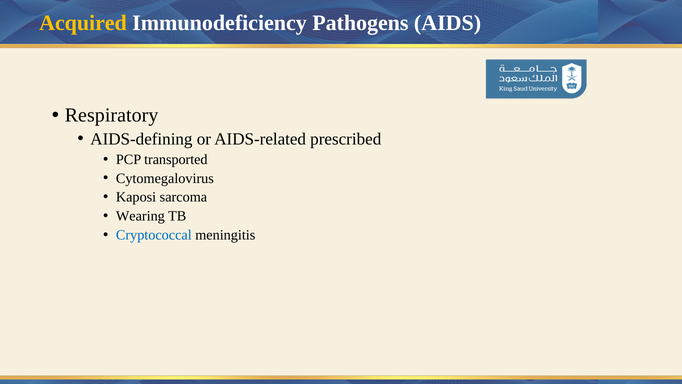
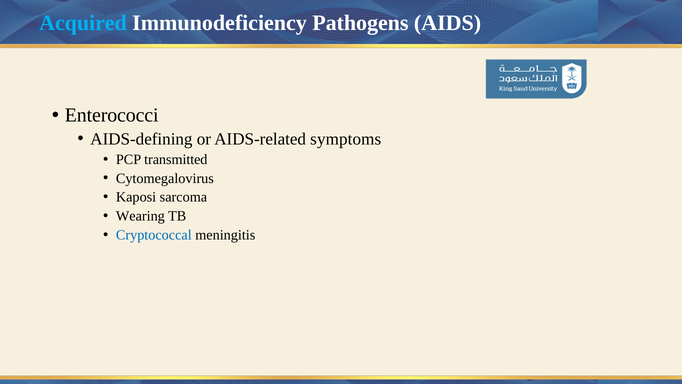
Acquired colour: yellow -> light blue
Respiratory: Respiratory -> Enterococci
prescribed: prescribed -> symptoms
transported: transported -> transmitted
